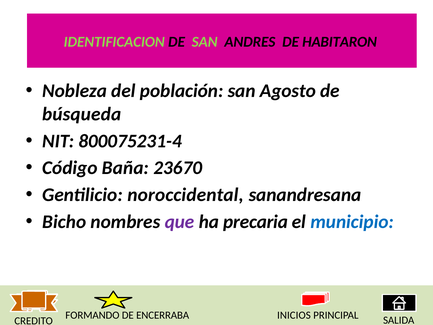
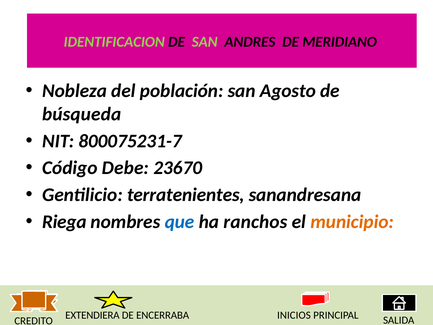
HABITARON: HABITARON -> MERIDIANO
800075231-4: 800075231-4 -> 800075231-7
Baña: Baña -> Debe
noroccidental: noroccidental -> terratenientes
Bicho: Bicho -> Riega
que colour: purple -> blue
precaria: precaria -> ranchos
municipio colour: blue -> orange
FORMANDO: FORMANDO -> EXTENDIERA
